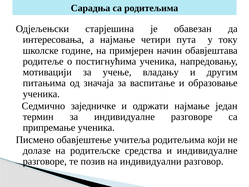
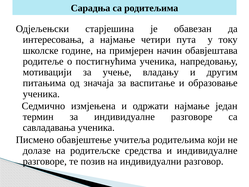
заједничке: заједничке -> измјењена
припремање: припремање -> савладавања
